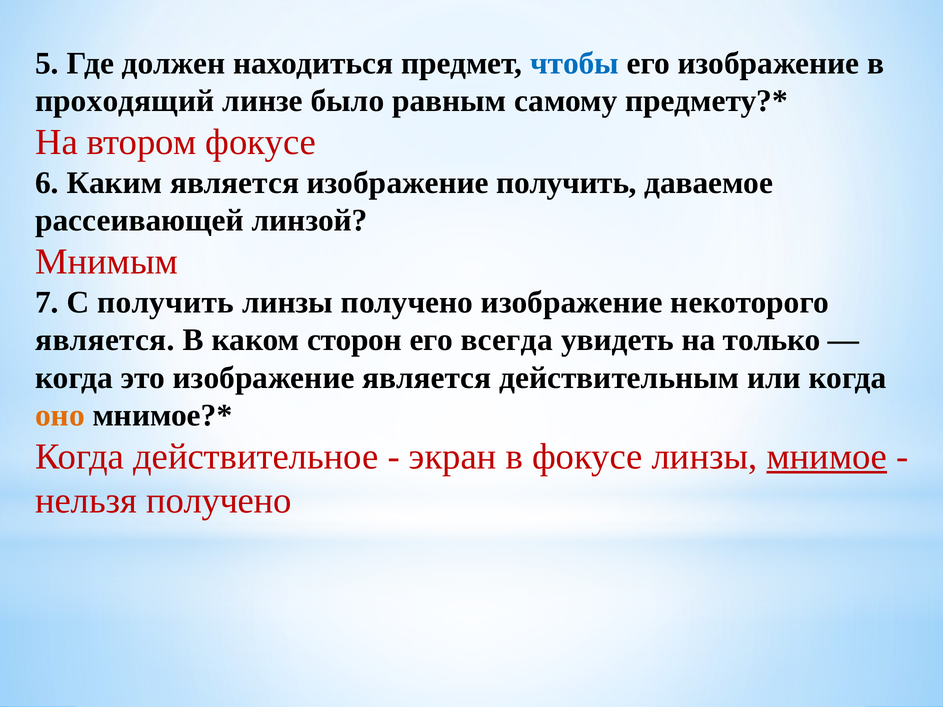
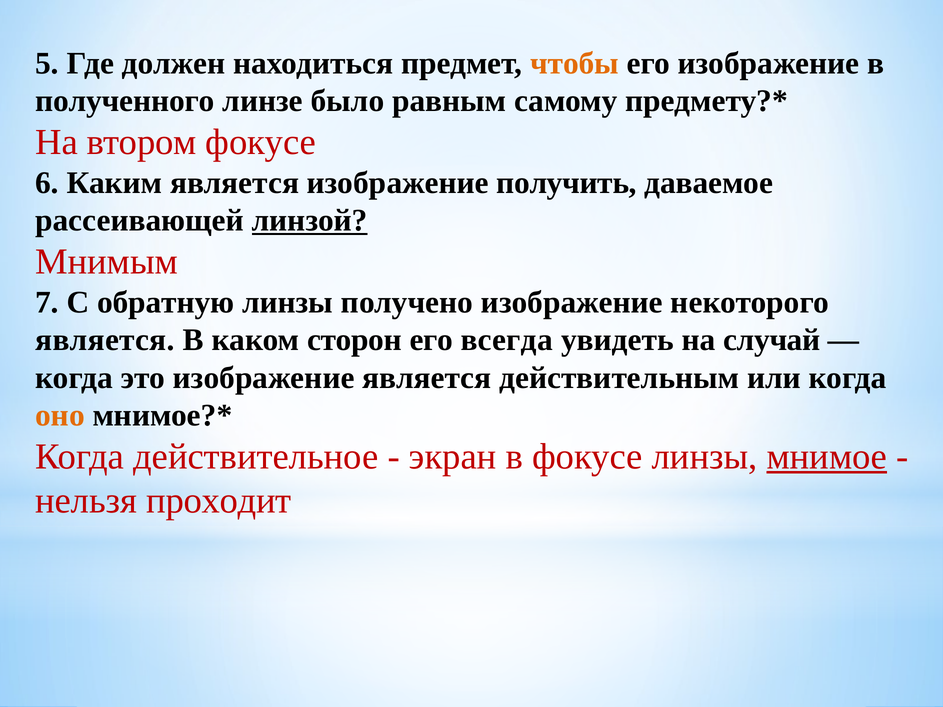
чтобы colour: blue -> orange
проходящий: проходящий -> полученного
линзой underline: none -> present
С получить: получить -> обратную
только: только -> случай
нельзя получено: получено -> проходит
